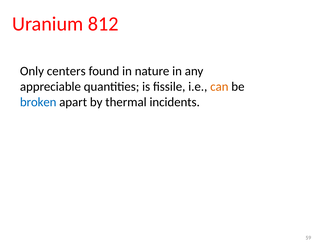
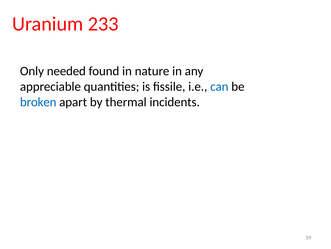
812: 812 -> 233
centers: centers -> needed
can colour: orange -> blue
